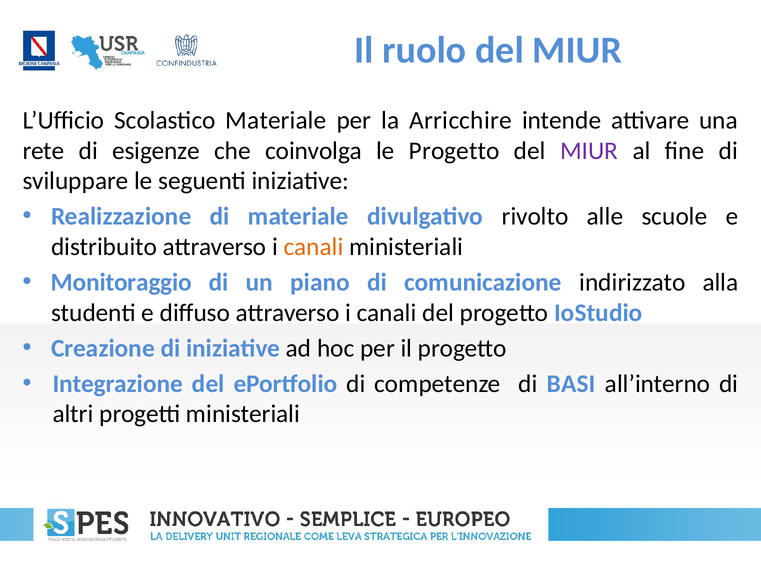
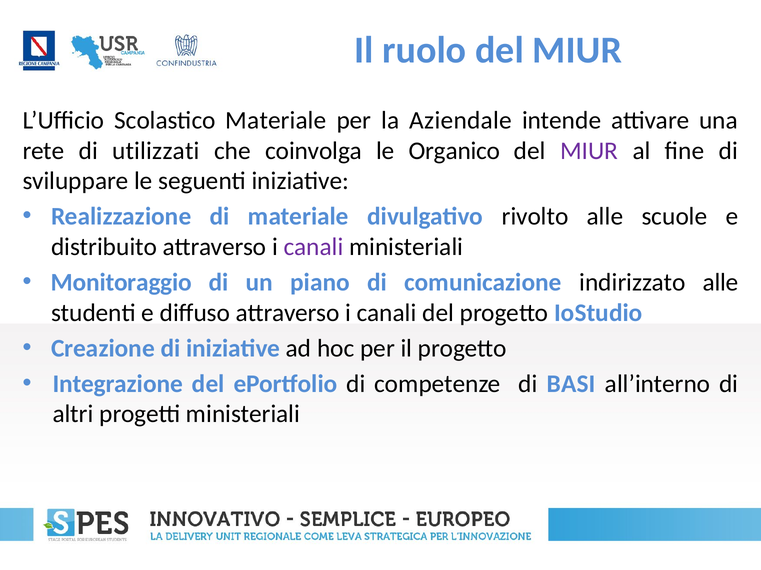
Arricchire: Arricchire -> Aziendale
esigenze: esigenze -> utilizzati
le Progetto: Progetto -> Organico
canali at (314, 247) colour: orange -> purple
indirizzato alla: alla -> alle
